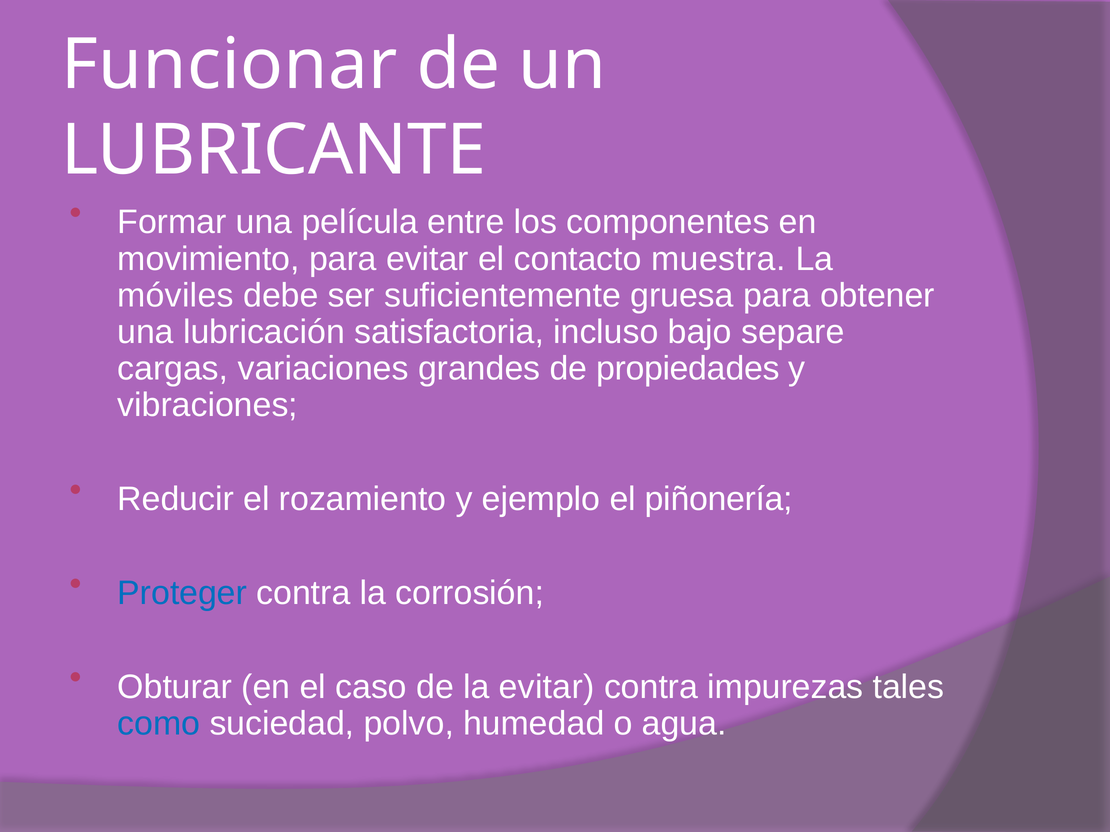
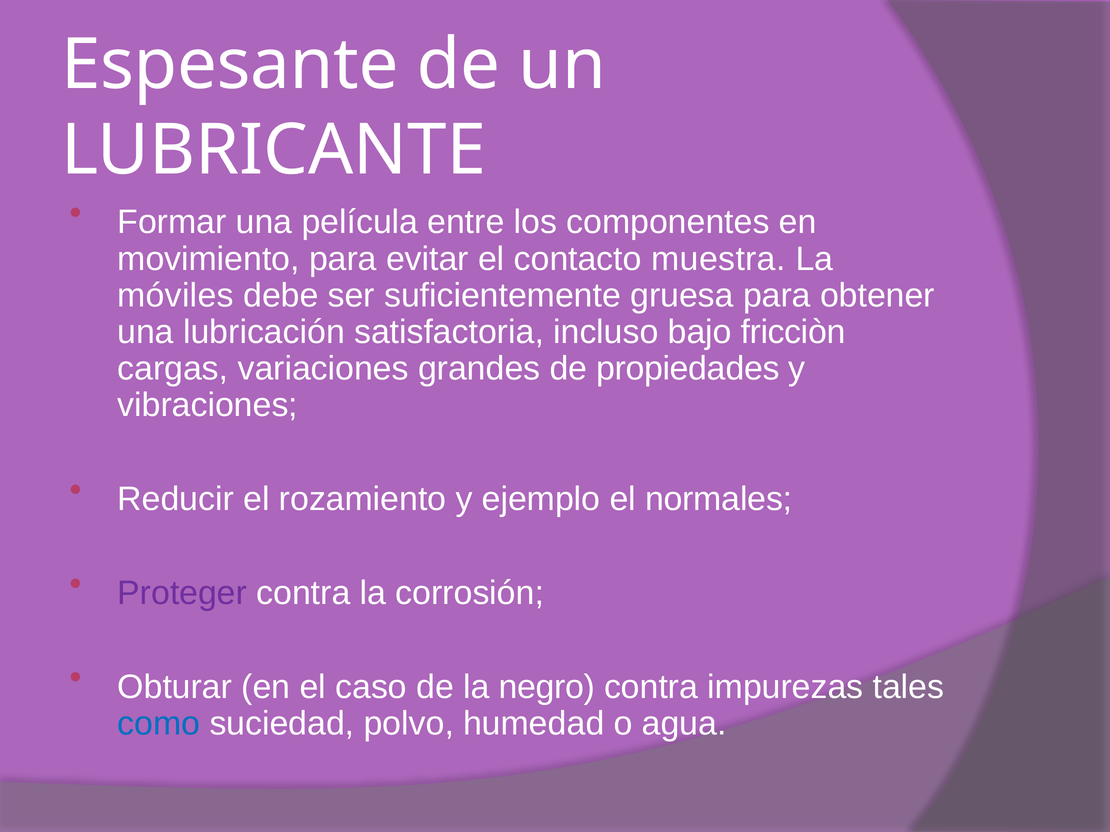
Funcionar: Funcionar -> Espesante
separe: separe -> fricciòn
piñonería: piñonería -> normales
Proteger colour: blue -> purple
la evitar: evitar -> negro
